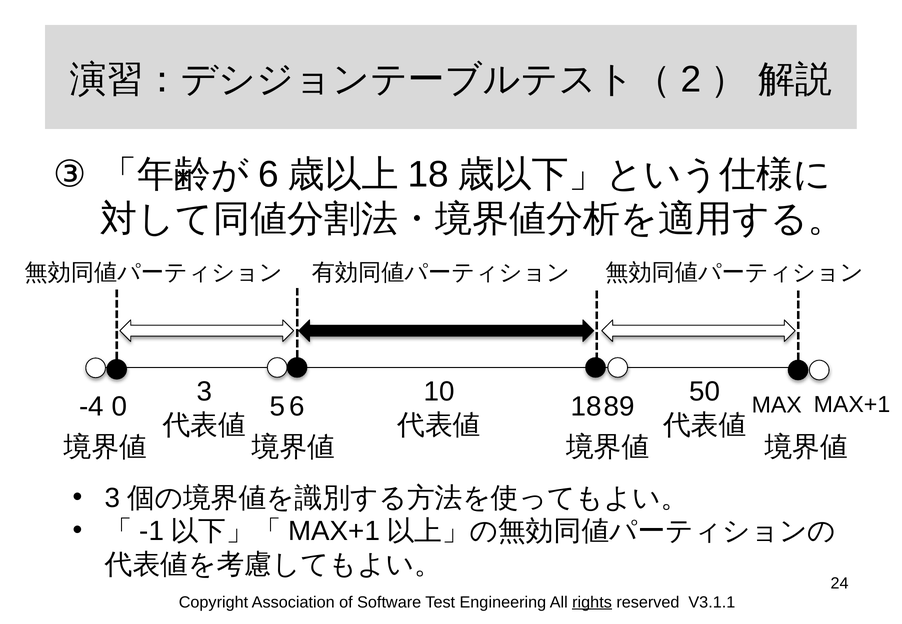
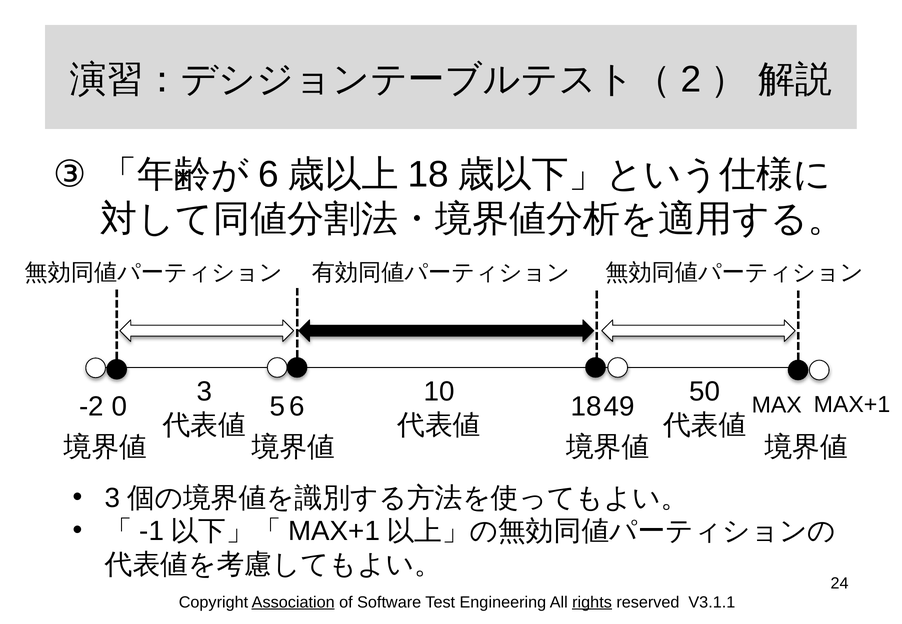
89: 89 -> 49
-4: -4 -> -2
Association underline: none -> present
